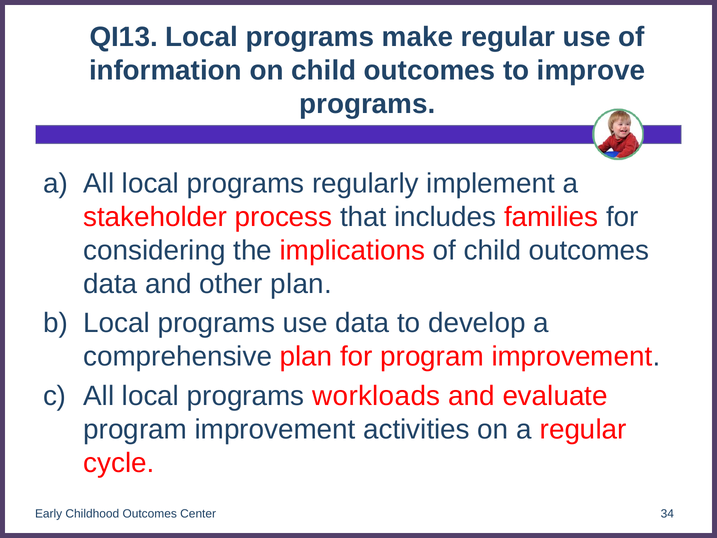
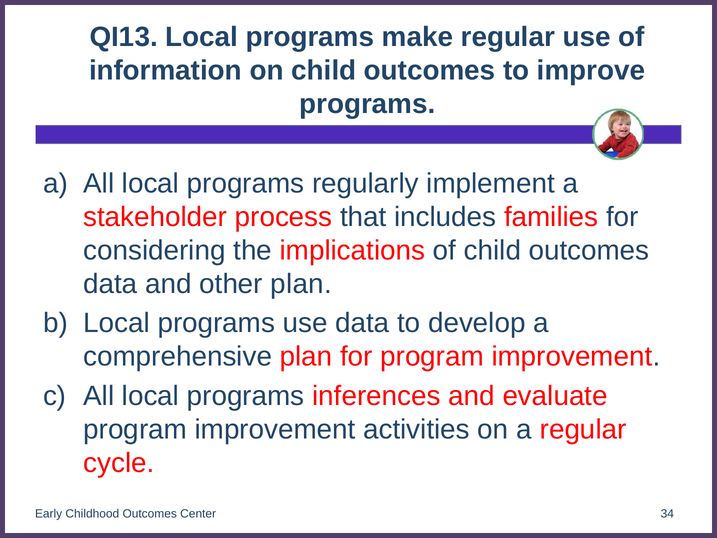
workloads: workloads -> inferences
